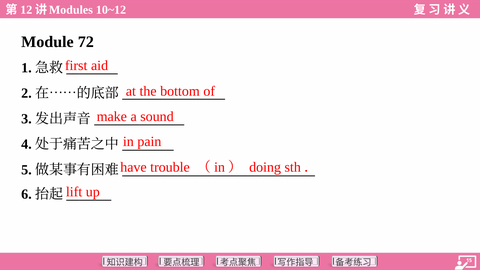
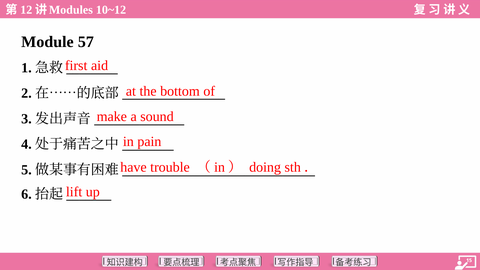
72: 72 -> 57
